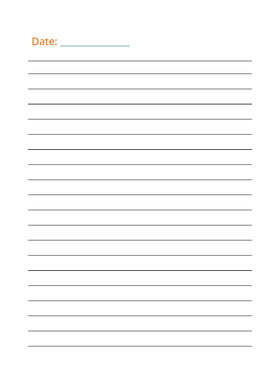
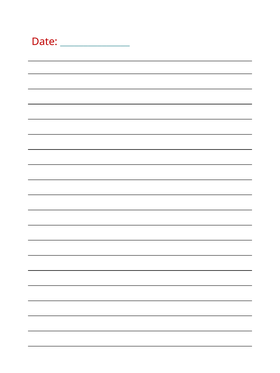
Date colour: orange -> red
